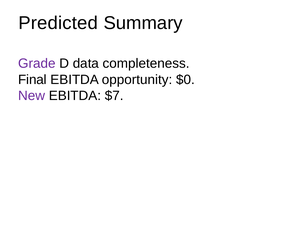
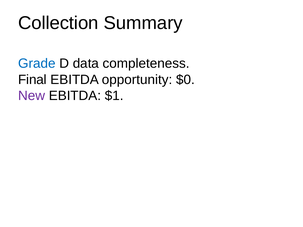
Predicted: Predicted -> Collection
Grade colour: purple -> blue
$7: $7 -> $1
